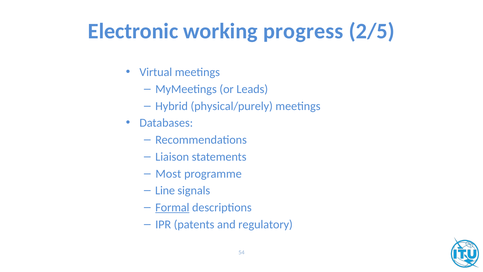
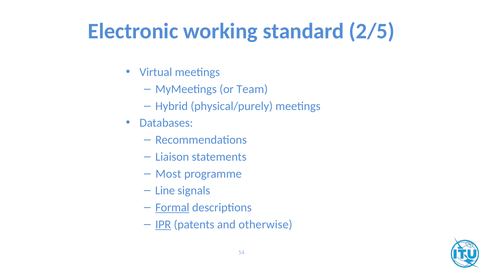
progress: progress -> standard
Leads: Leads -> Team
IPR underline: none -> present
regulatory: regulatory -> otherwise
